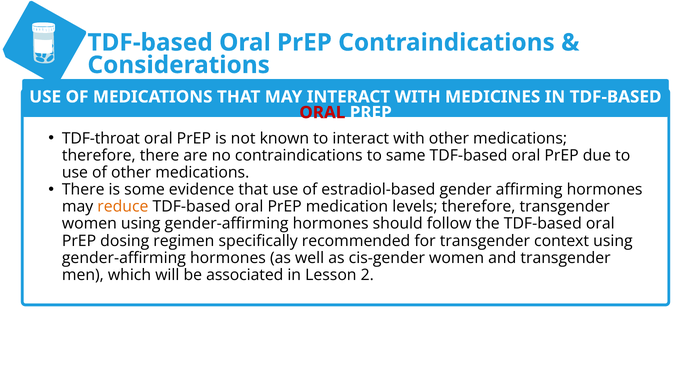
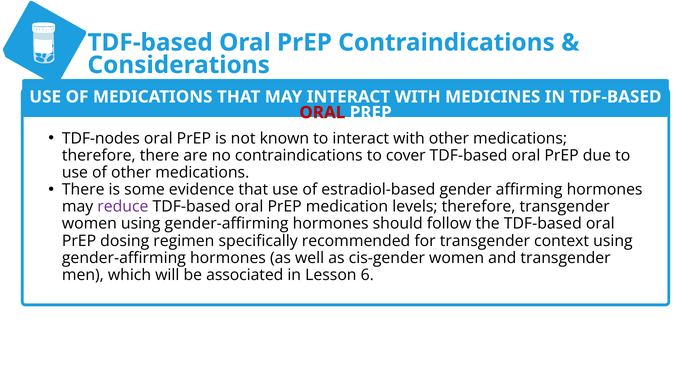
TDF-throat: TDF-throat -> TDF-nodes
same: same -> cover
reduce colour: orange -> purple
2: 2 -> 6
